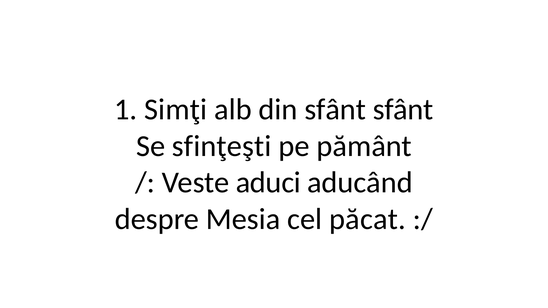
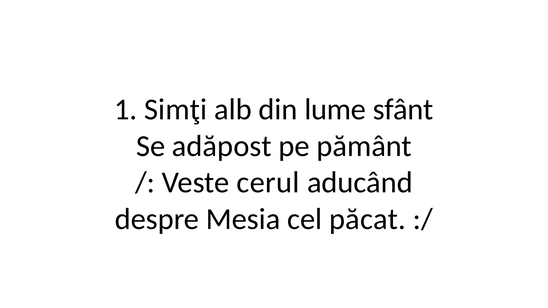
din sfânt: sfânt -> lume
sfinţeşti: sfinţeşti -> adăpost
aduci: aduci -> cerul
